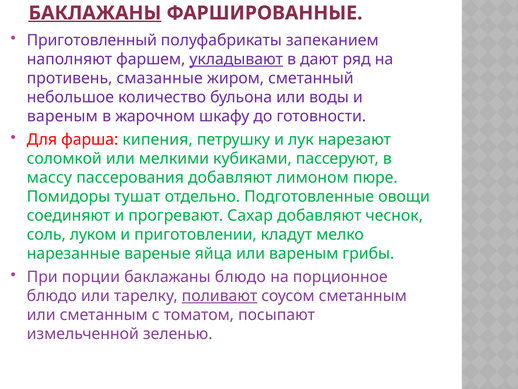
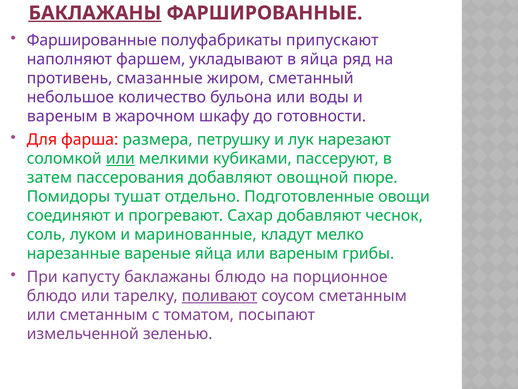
Приготовленный at (92, 40): Приготовленный -> Фаршированные
запеканием: запеканием -> припускают
укладывают underline: present -> none
в дают: дают -> яйца
кипения: кипения -> размера
или at (120, 158) underline: none -> present
массу: массу -> затем
лимоном: лимоном -> овощной
приготовлении: приготовлении -> маринованные
порции: порции -> капусту
